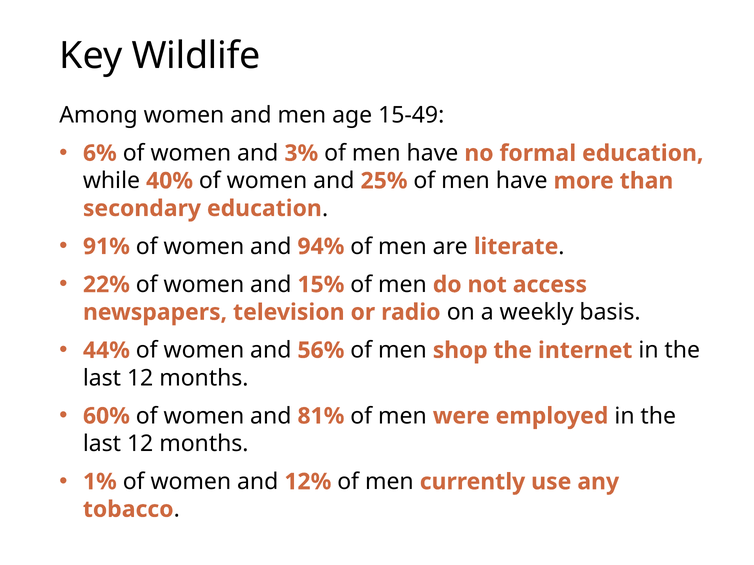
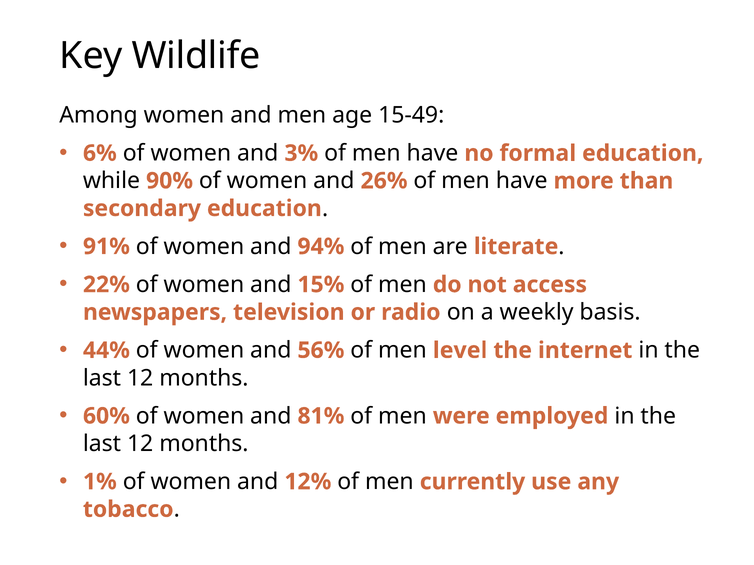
40%: 40% -> 90%
25%: 25% -> 26%
shop: shop -> level
